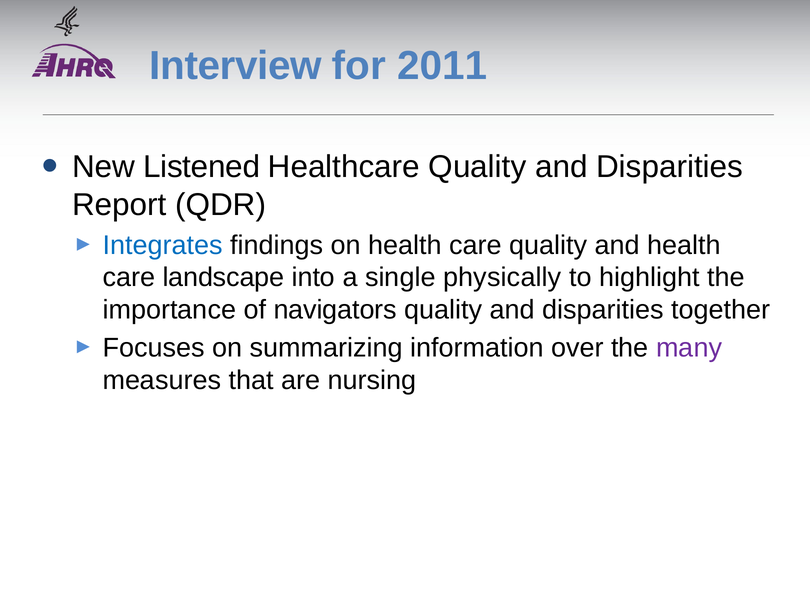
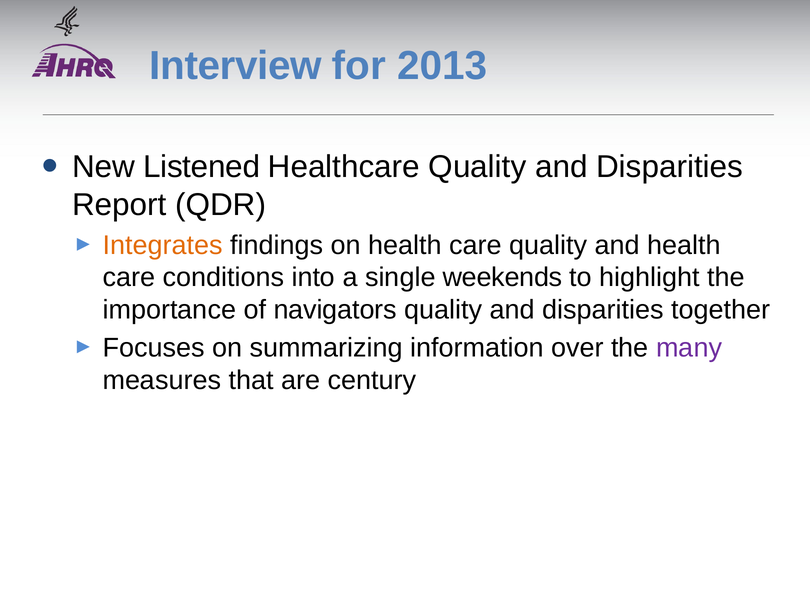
2011: 2011 -> 2013
Integrates colour: blue -> orange
landscape: landscape -> conditions
physically: physically -> weekends
nursing: nursing -> century
